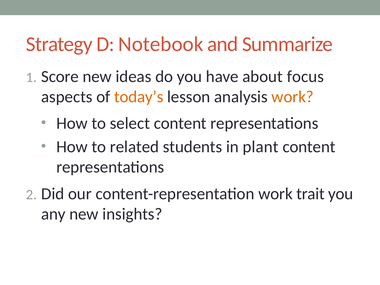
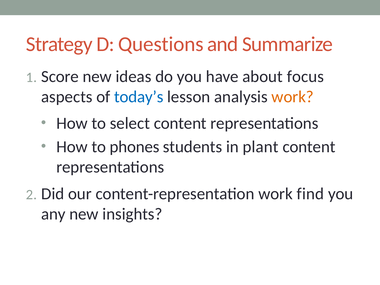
Notebook: Notebook -> Questions
today’s colour: orange -> blue
related: related -> phones
trait: trait -> find
